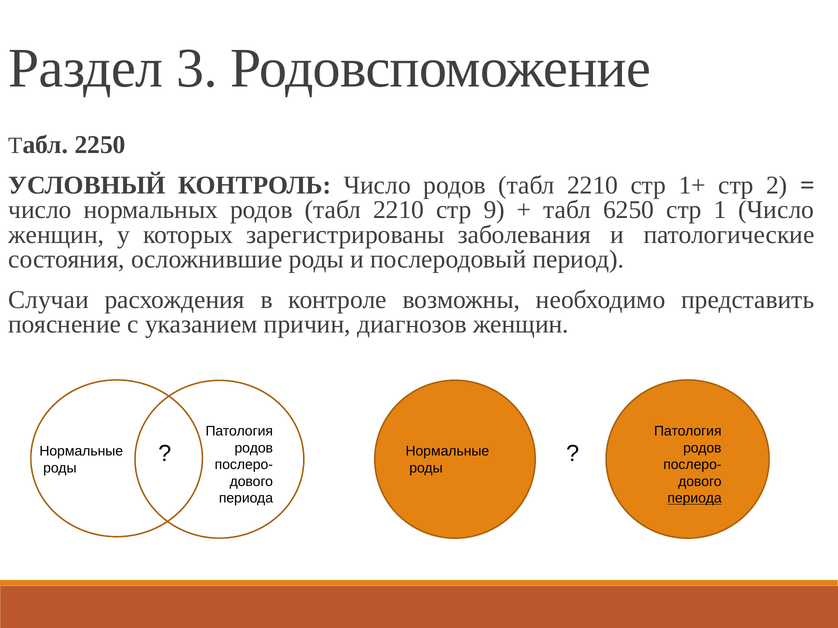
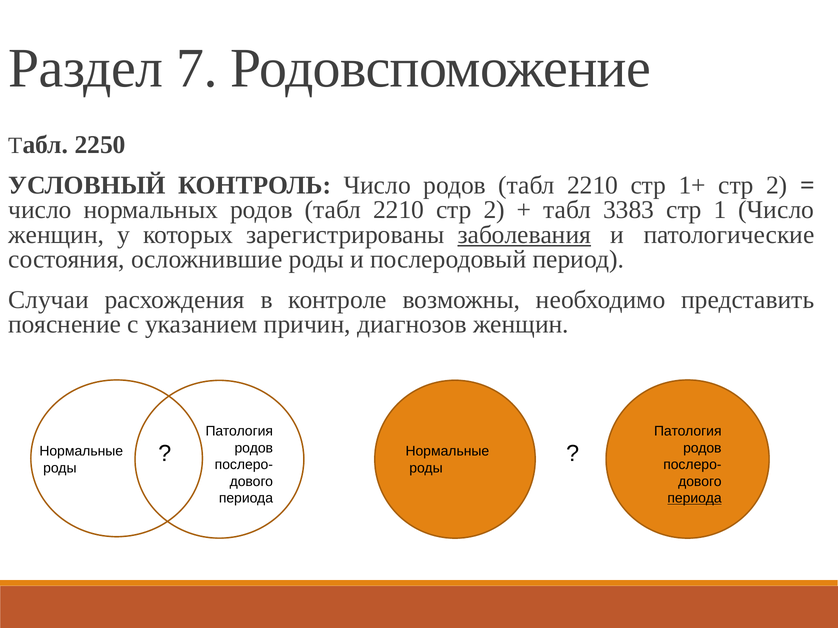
3: 3 -> 7
2210 стр 9: 9 -> 2
6250: 6250 -> 3383
заболевания underline: none -> present
